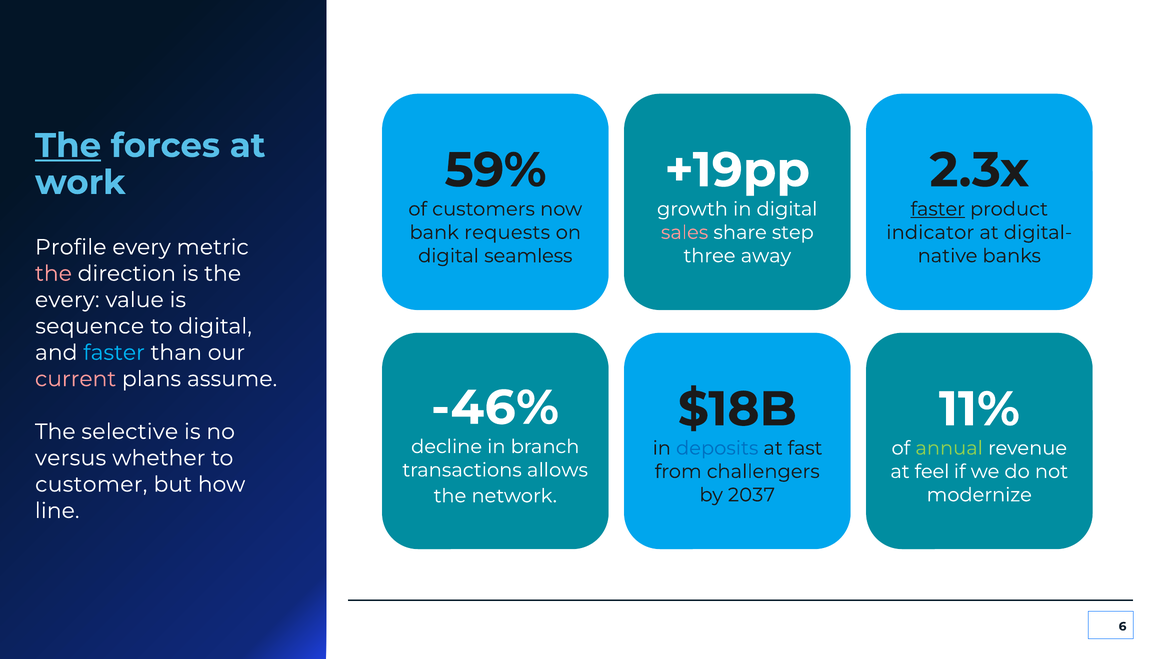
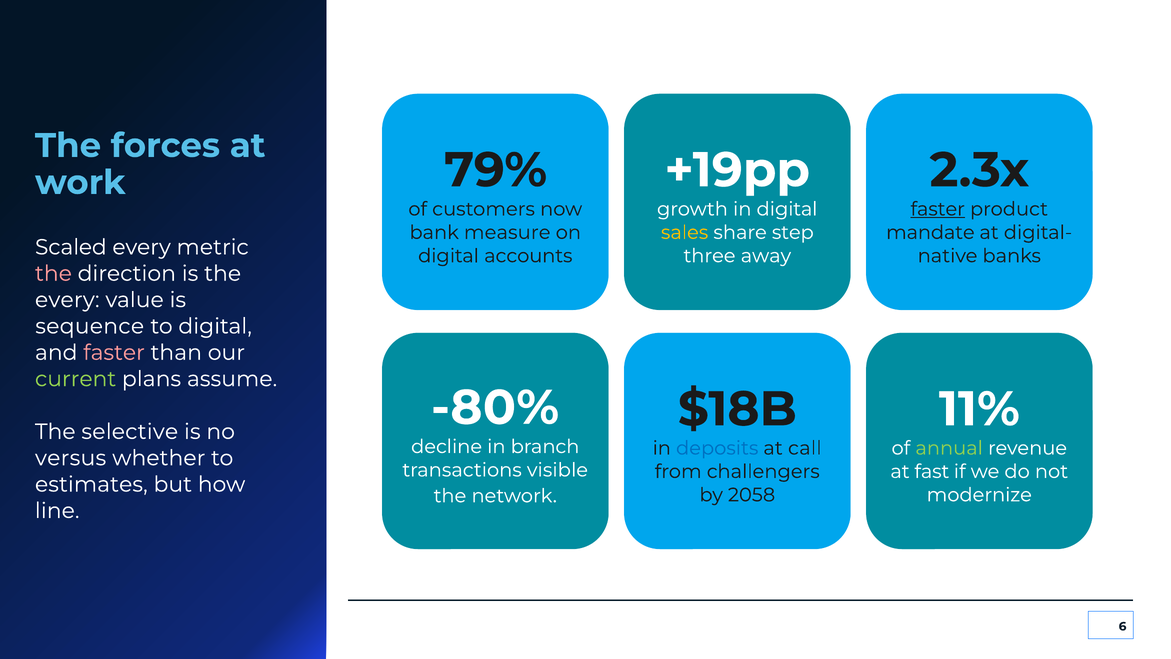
The at (68, 146) underline: present -> none
59%: 59% -> 79%
requests: requests -> measure
sales colour: pink -> yellow
indicator: indicator -> mandate
Profile: Profile -> Scaled
seamless: seamless -> accounts
faster at (114, 352) colour: light blue -> pink
current colour: pink -> light green
-46%: -46% -> -80%
fast: fast -> call
allows: allows -> visible
feel: feel -> fast
customer: customer -> estimates
2037: 2037 -> 2058
